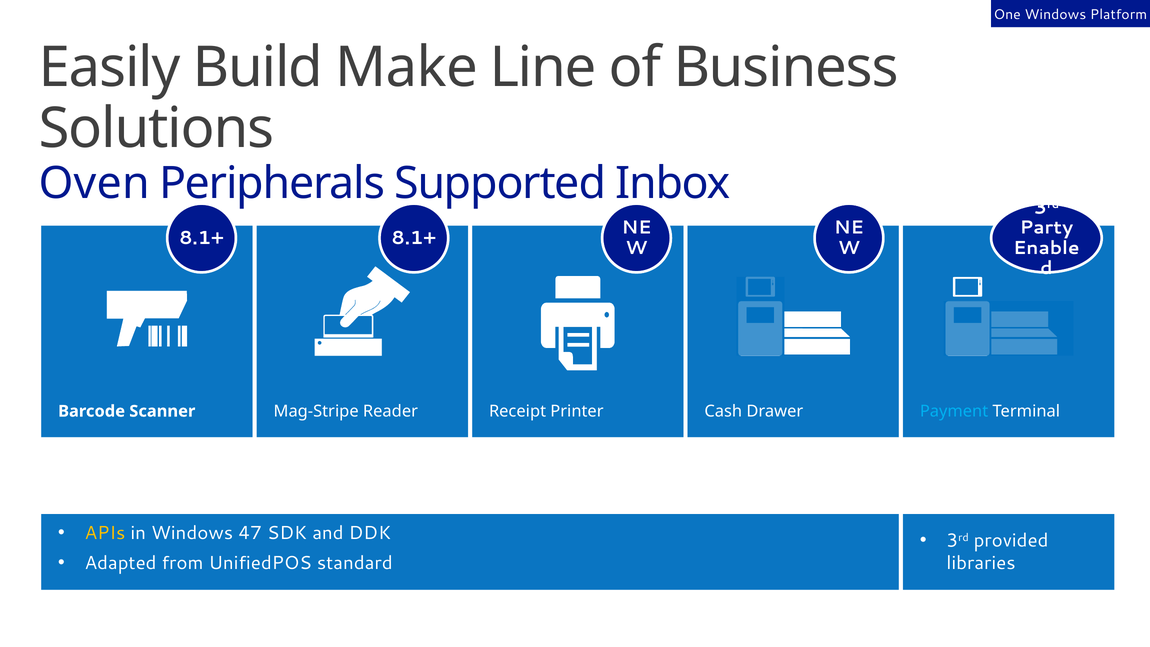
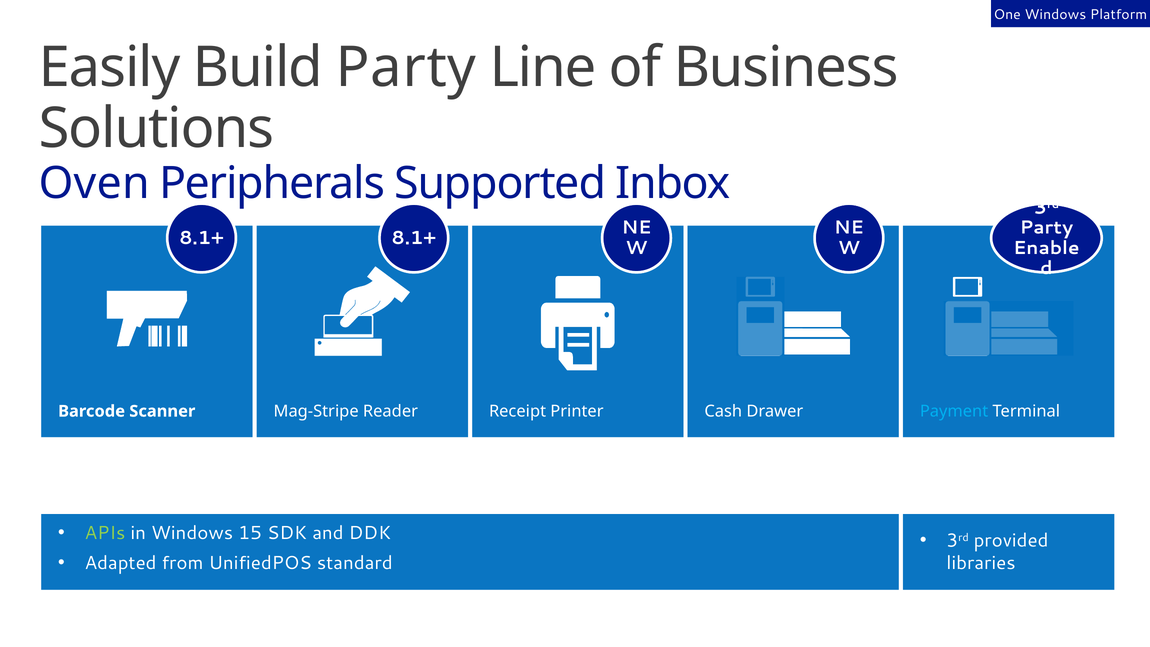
Build Make: Make -> Party
APIs colour: yellow -> light green
47: 47 -> 15
